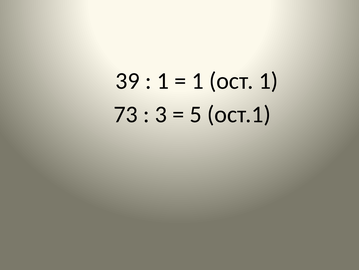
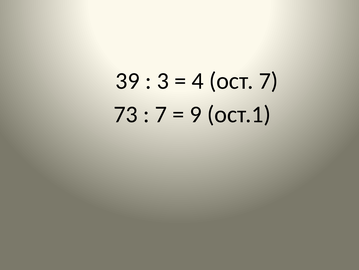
1 at (163, 81): 1 -> 3
1 at (198, 81): 1 -> 4
ост 1: 1 -> 7
3 at (161, 114): 3 -> 7
5: 5 -> 9
